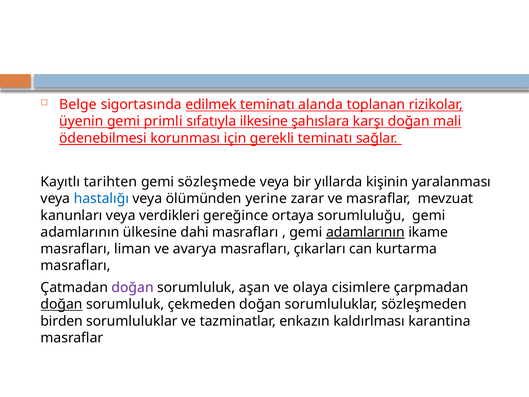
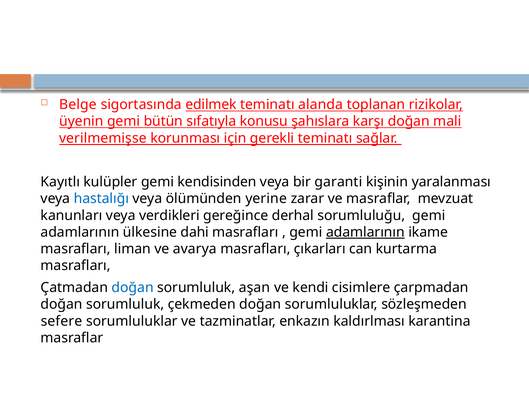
primli: primli -> bütün
ilkesine: ilkesine -> konusu
ödenebilmesi: ödenebilmesi -> verilmemişse
tarihten: tarihten -> kulüpler
sözleşmede: sözleşmede -> kendisinden
yıllarda: yıllarda -> garanti
ortaya: ortaya -> derhal
doğan at (133, 287) colour: purple -> blue
olaya: olaya -> kendi
doğan at (62, 304) underline: present -> none
birden: birden -> sefere
